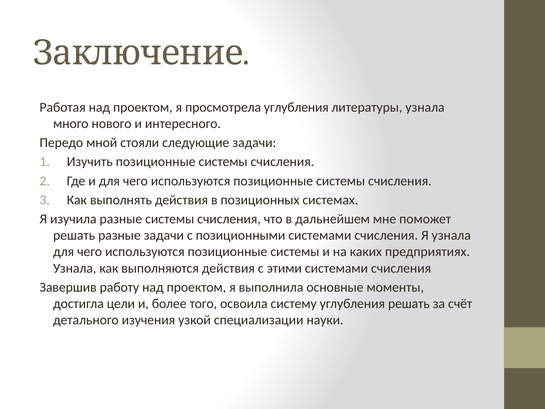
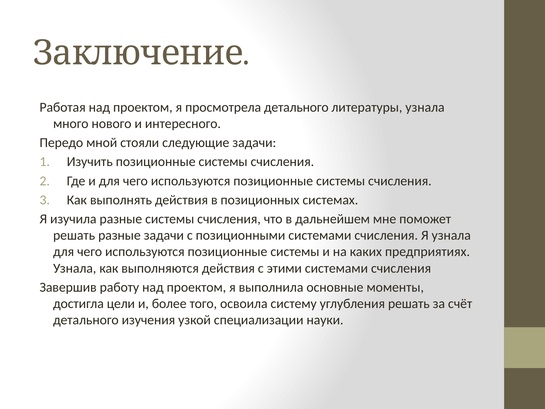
просмотрела углубления: углубления -> детального
